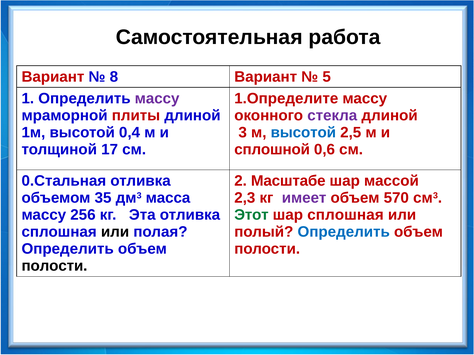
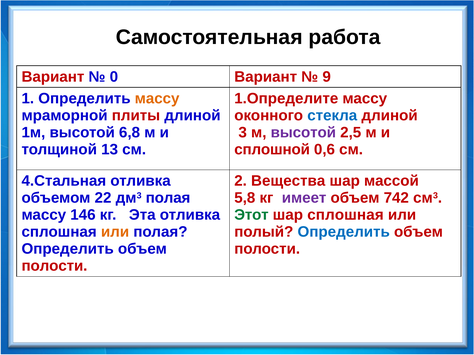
8: 8 -> 0
5: 5 -> 9
массу at (157, 99) colour: purple -> orange
стекла colour: purple -> blue
0,4: 0,4 -> 6,8
высотой at (303, 133) colour: blue -> purple
17: 17 -> 13
0.Стальная: 0.Стальная -> 4.Стальная
Масштабе: Масштабе -> Вещества
35: 35 -> 22
дм3 масса: масса -> полая
2,3: 2,3 -> 5,8
570: 570 -> 742
256: 256 -> 146
или at (115, 232) colour: black -> orange
полости at (54, 266) colour: black -> red
